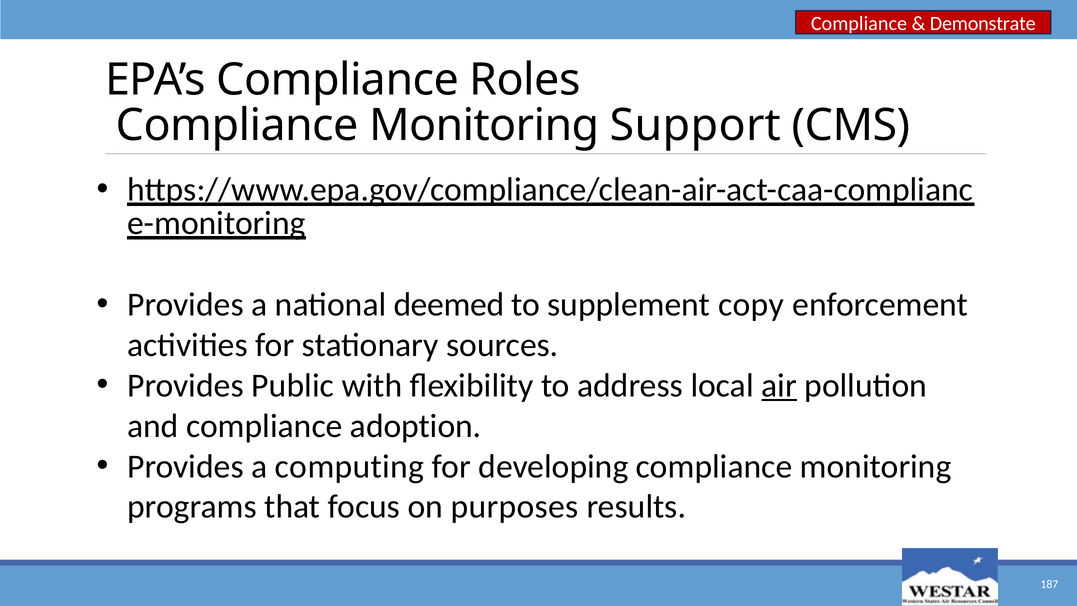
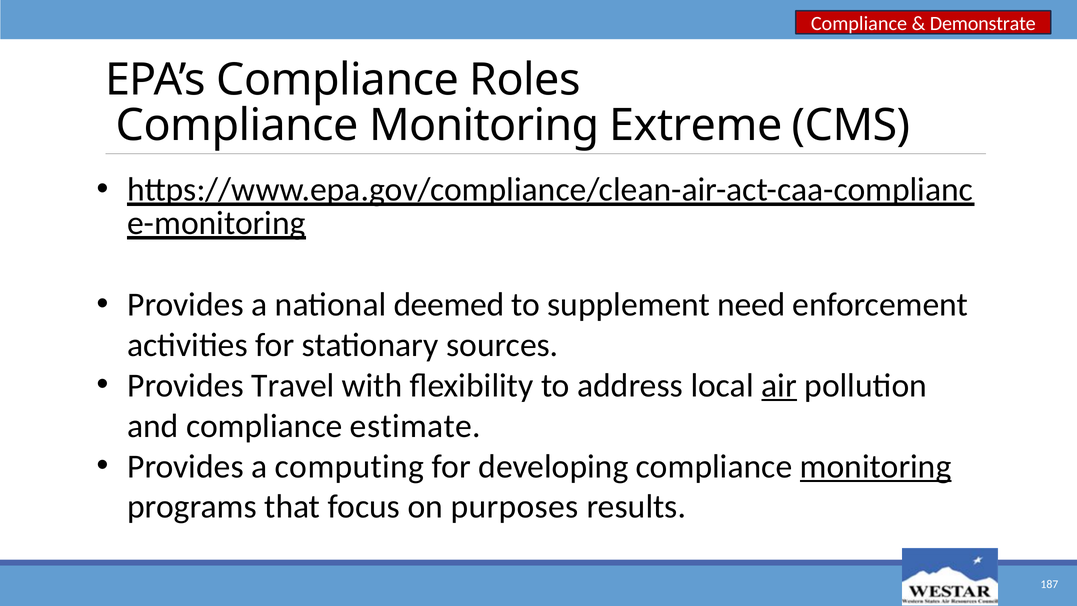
Support: Support -> Extreme
copy: copy -> need
Public: Public -> Travel
adoption: adoption -> estimate
monitoring at (876, 466) underline: none -> present
